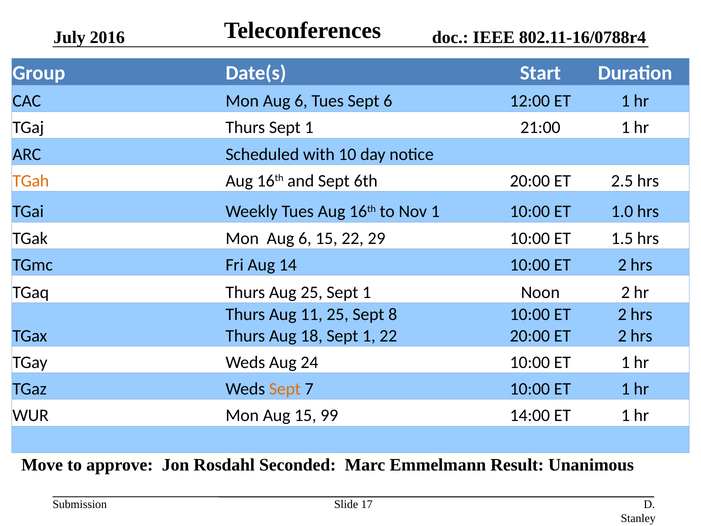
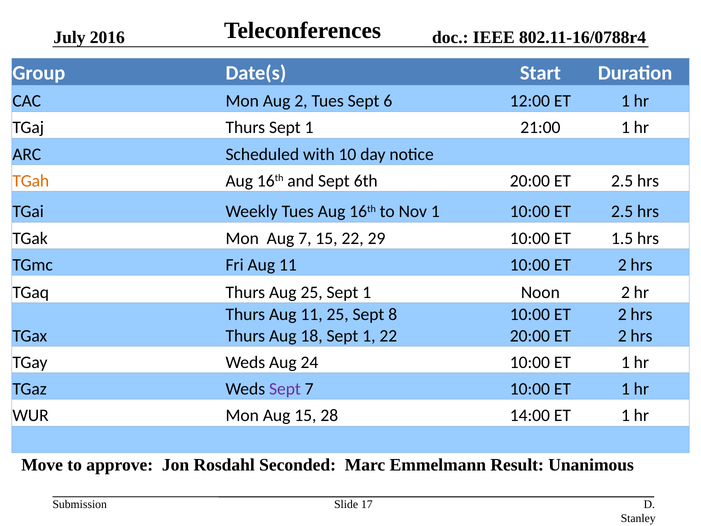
CAC Mon Aug 6: 6 -> 2
10:00 ET 1.0: 1.0 -> 2.5
TGak Mon Aug 6: 6 -> 7
Fri Aug 14: 14 -> 11
Sept at (285, 389) colour: orange -> purple
99: 99 -> 28
